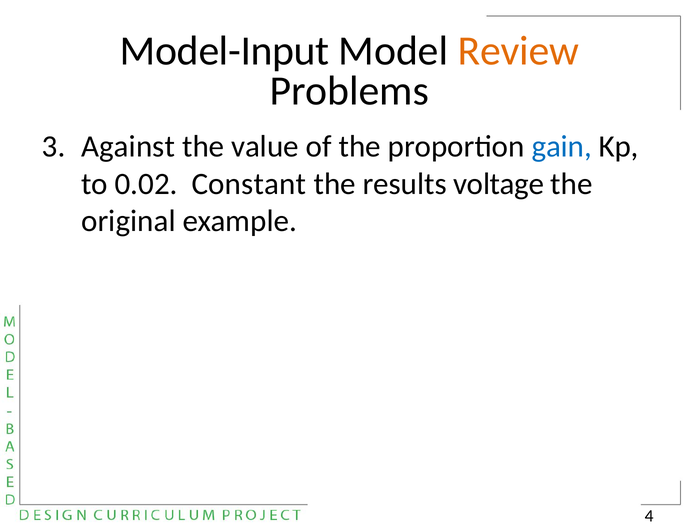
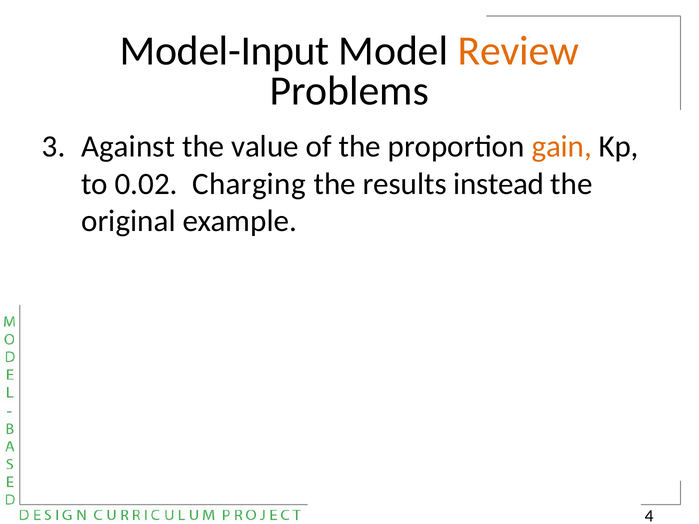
gain colour: blue -> orange
Constant: Constant -> Charging
voltage: voltage -> instead
